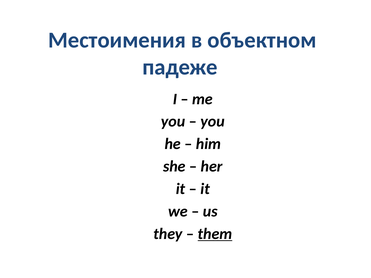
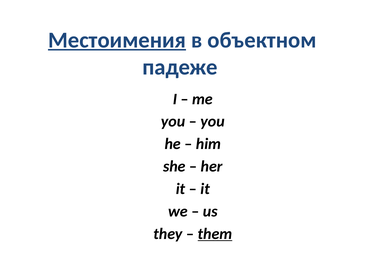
Местоимения underline: none -> present
